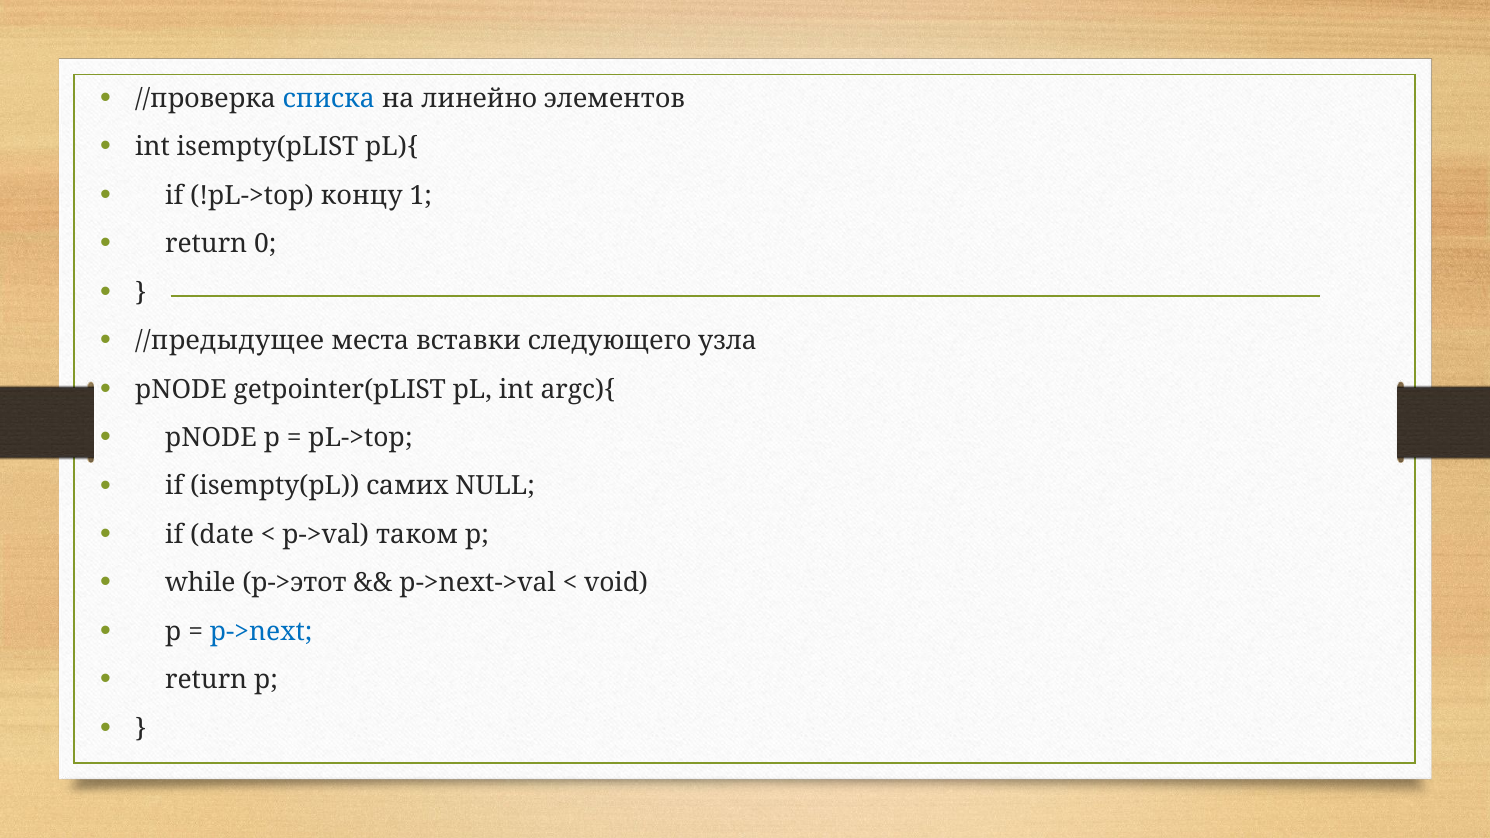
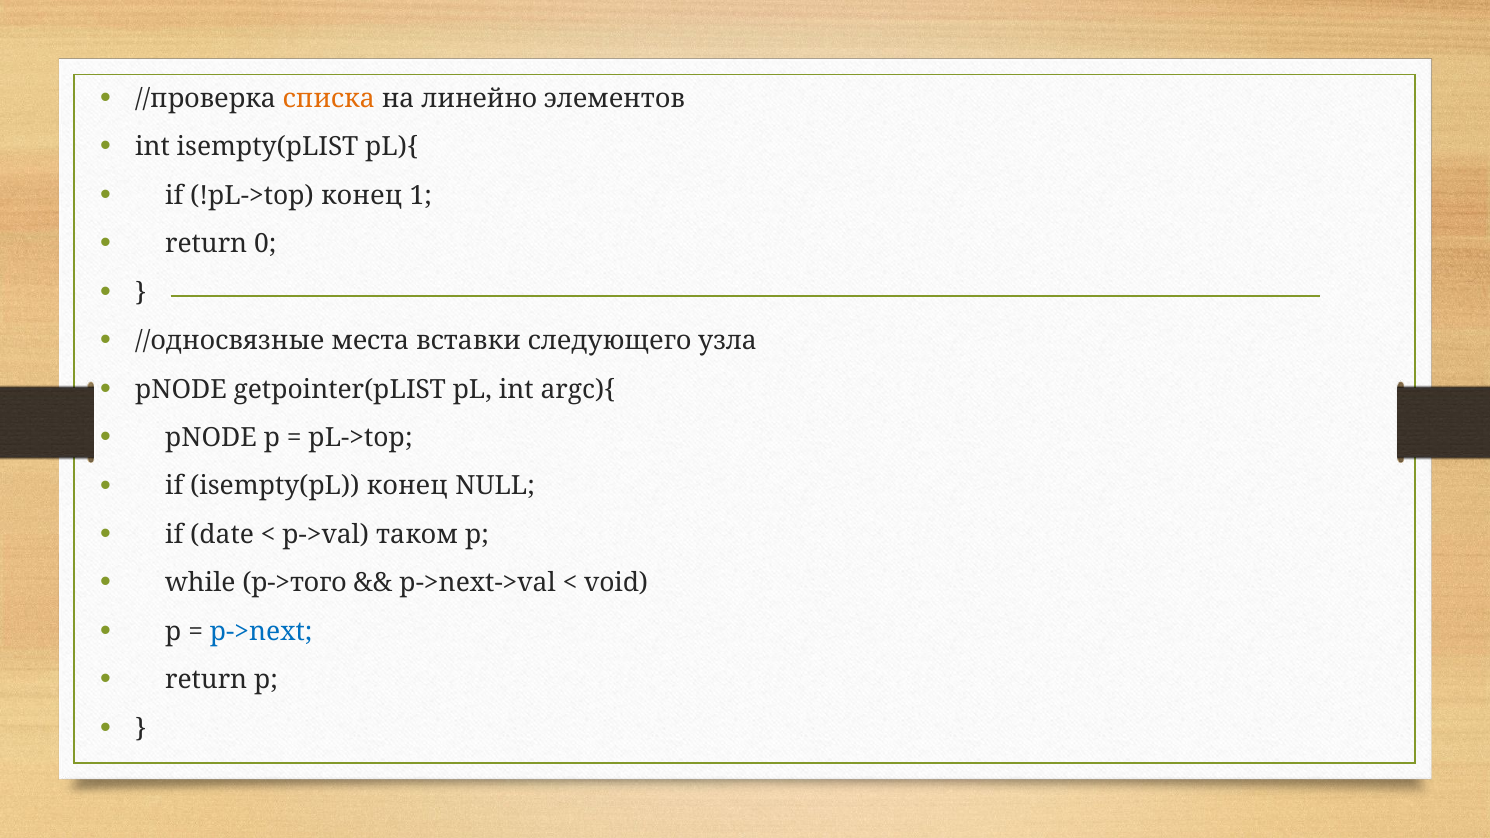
списка colour: blue -> orange
!pL->top концу: концу -> конец
//предыдущее: //предыдущее -> //односвязные
isempty(pL самих: самих -> конец
p->этот: p->этот -> p->того
